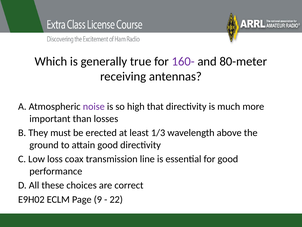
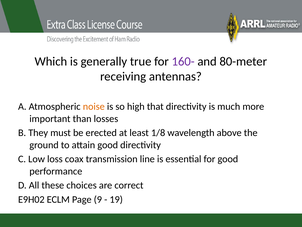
noise colour: purple -> orange
1/3: 1/3 -> 1/8
22: 22 -> 19
